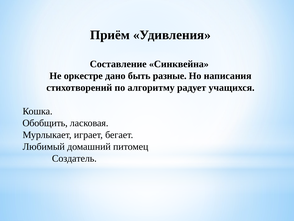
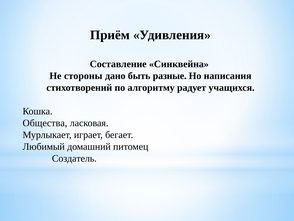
оркестре: оркестре -> стороны
Обобщить: Обобщить -> Общества
